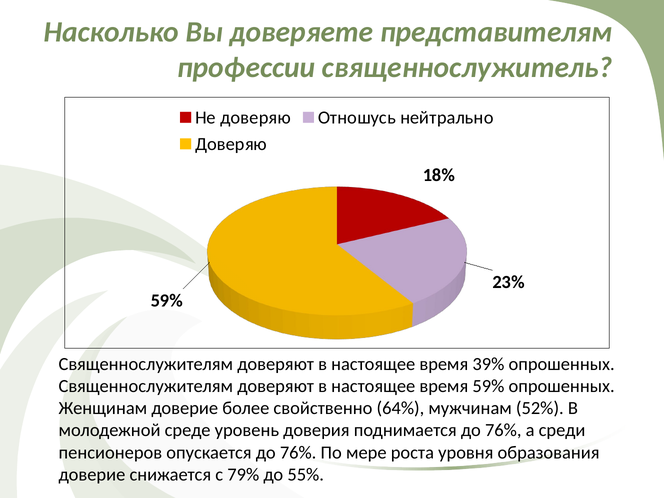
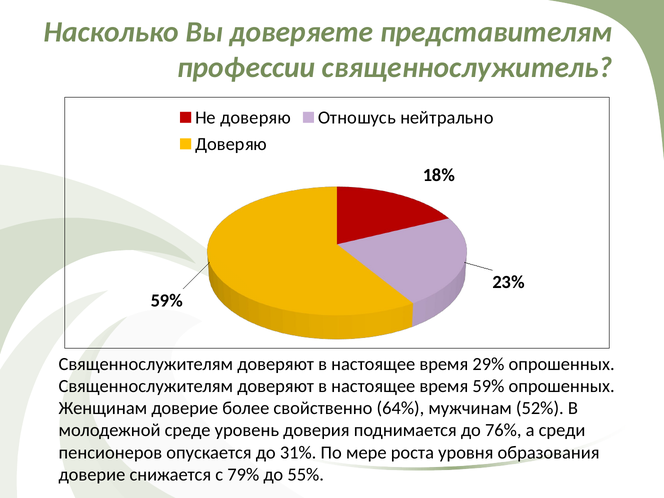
39%: 39% -> 29%
опускается до 76%: 76% -> 31%
